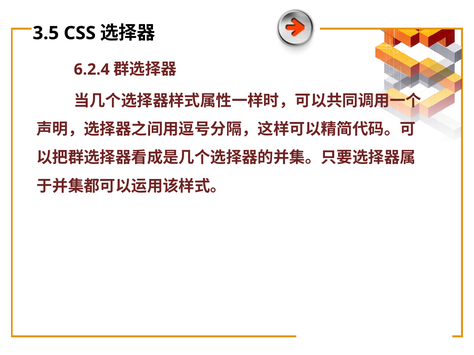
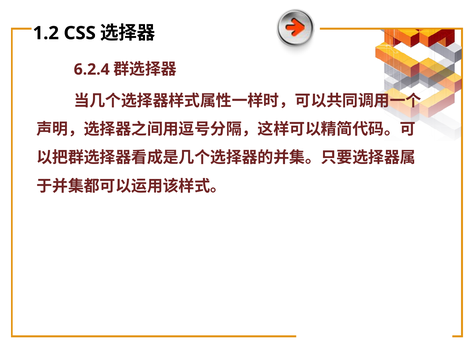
3.5: 3.5 -> 1.2
